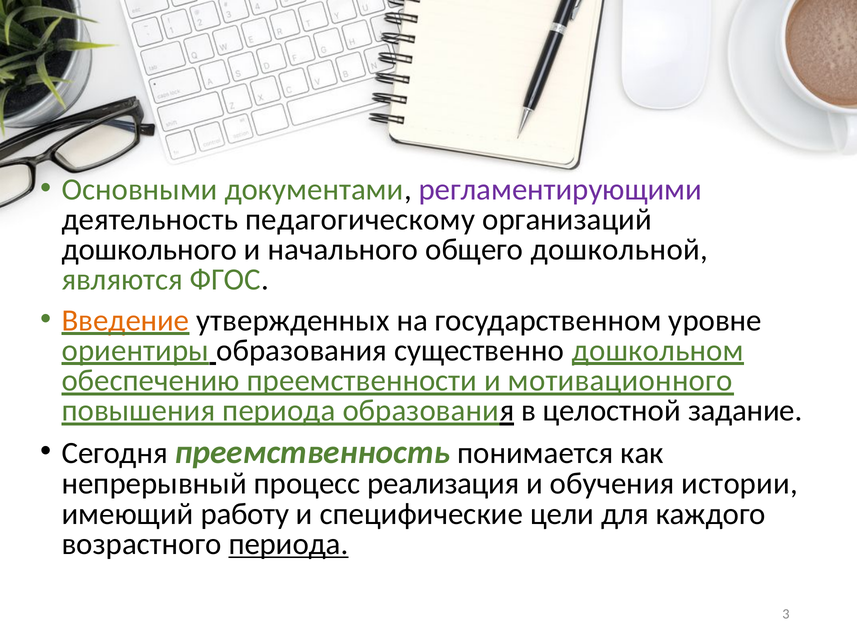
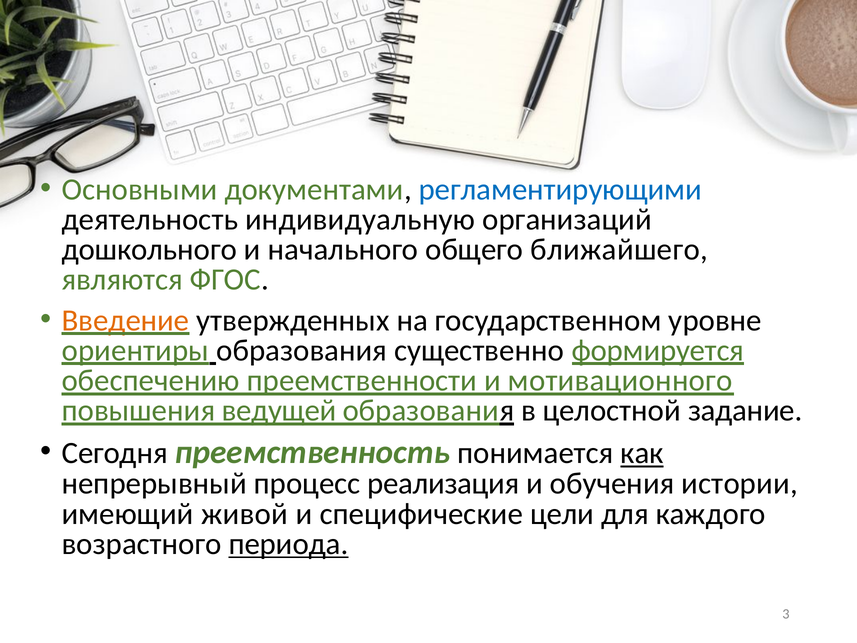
регламентирующими colour: purple -> blue
педагогическому: педагогическому -> индивидуальную
дошкольной: дошкольной -> ближайшего
дошкольном: дошкольном -> формируется
повышения периода: периода -> ведущей
как underline: none -> present
работу: работу -> живой
